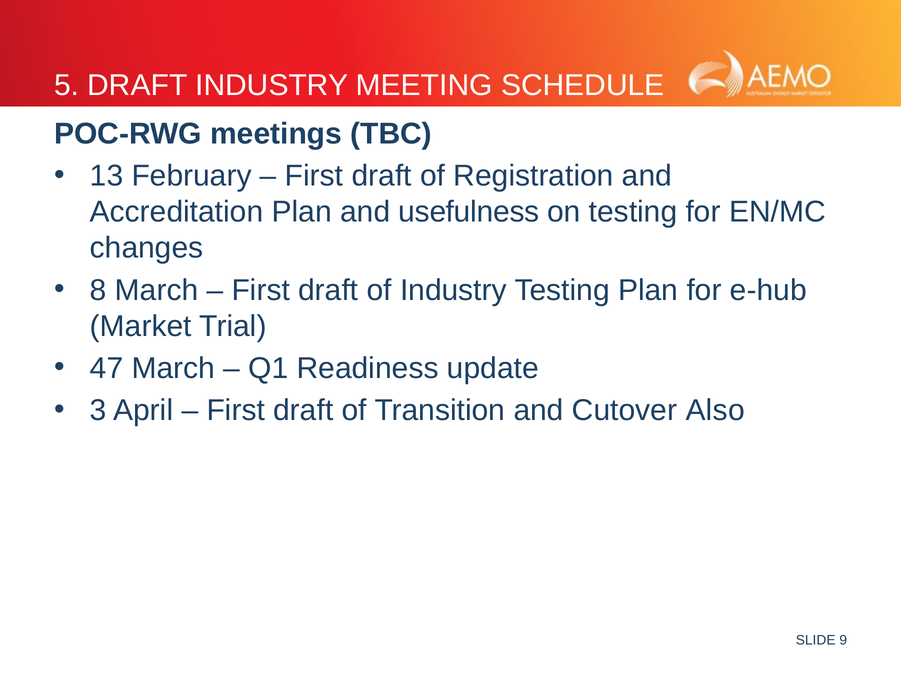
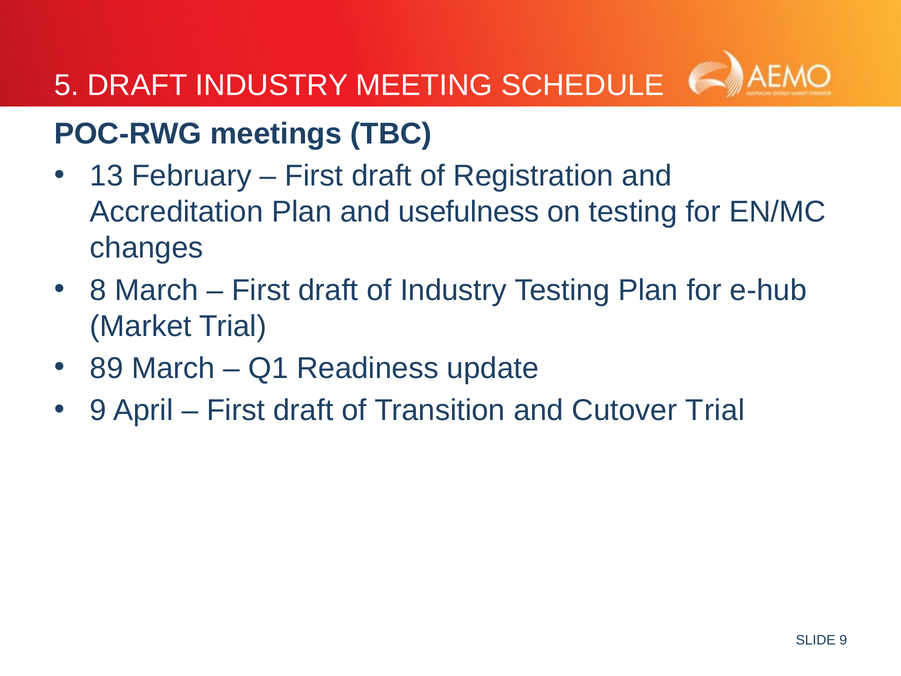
47: 47 -> 89
3 at (98, 410): 3 -> 9
Cutover Also: Also -> Trial
